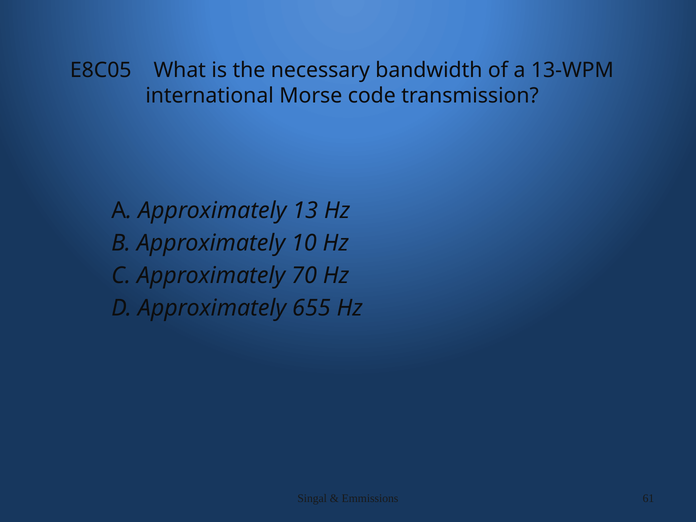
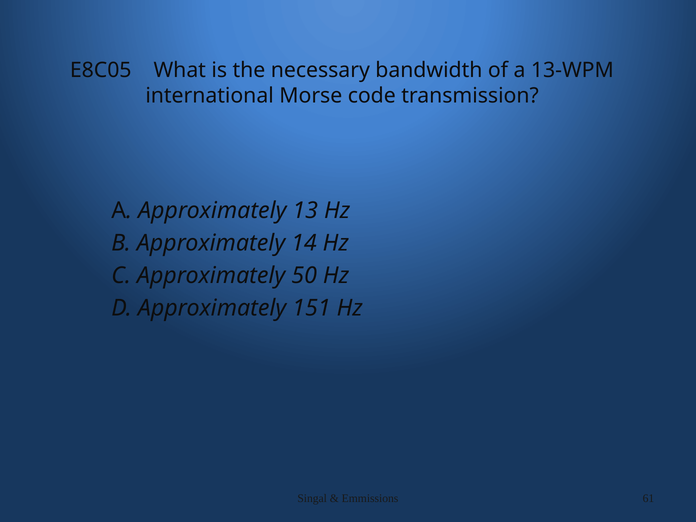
10: 10 -> 14
70: 70 -> 50
655: 655 -> 151
